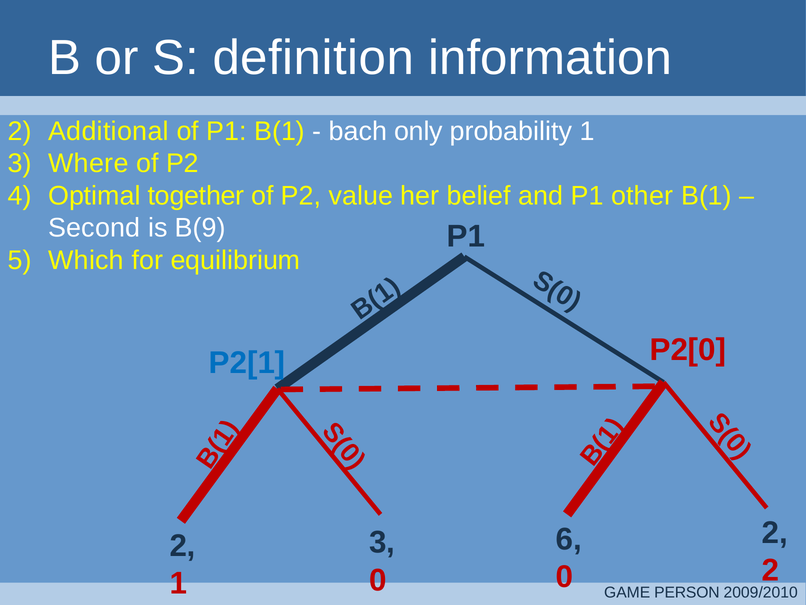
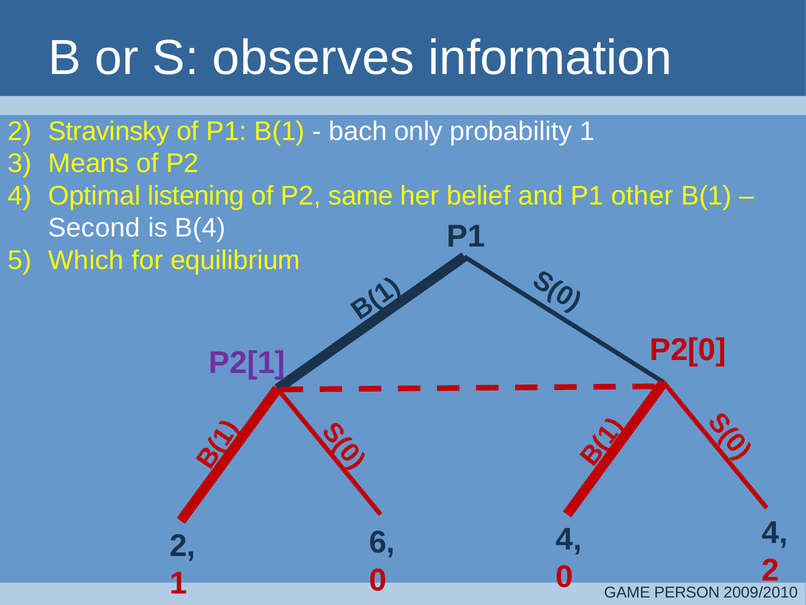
definition: definition -> observes
Additional: Additional -> Stravinsky
Where: Where -> Means
together: together -> listening
value: value -> same
B(9: B(9 -> B(4
P2[1 colour: blue -> purple
2 at (775, 532): 2 -> 4
6 at (569, 539): 6 -> 4
3 at (382, 542): 3 -> 6
